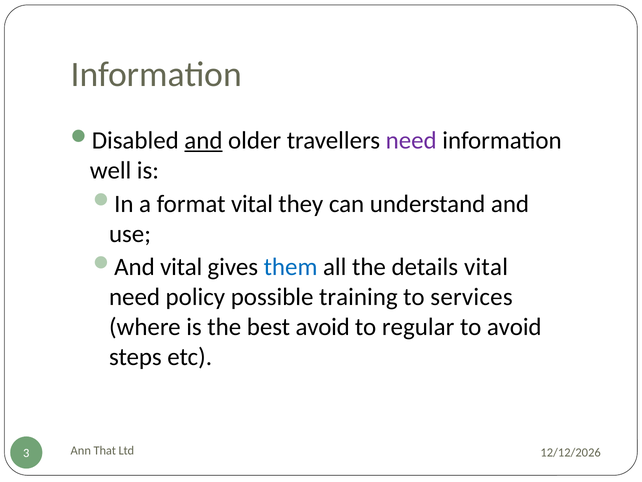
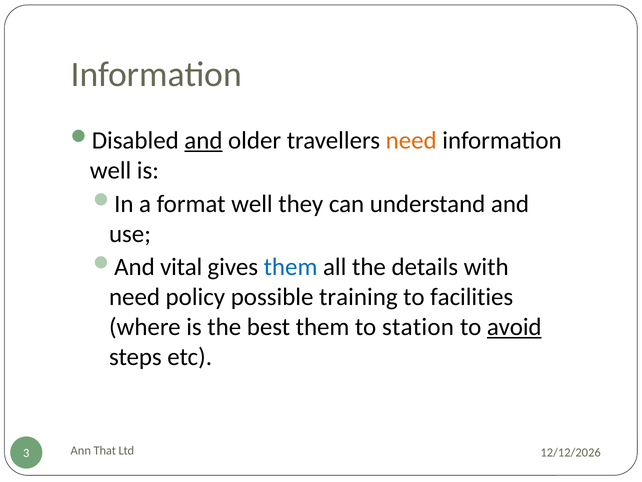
need at (411, 140) colour: purple -> orange
format vital: vital -> well
details vital: vital -> with
services: services -> facilities
best avoid: avoid -> them
regular: regular -> station
avoid at (514, 327) underline: none -> present
